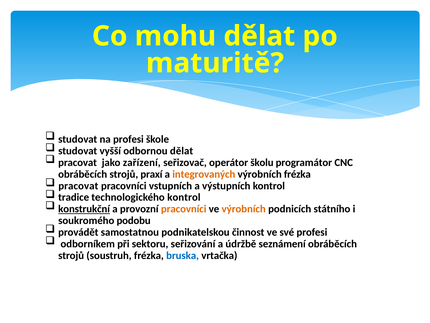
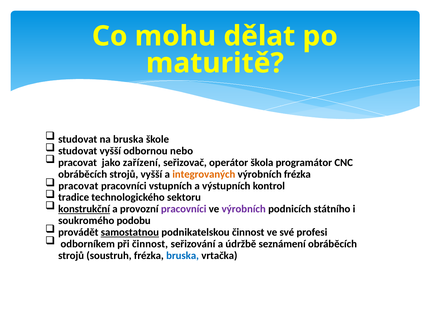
na profesi: profesi -> bruska
odbornou dělat: dělat -> nebo
školu: školu -> škola
strojů praxí: praxí -> vyšší
technologického kontrol: kontrol -> sektoru
pracovníci at (184, 209) colour: orange -> purple
výrobních at (244, 209) colour: orange -> purple
samostatnou underline: none -> present
při sektoru: sektoru -> činnost
